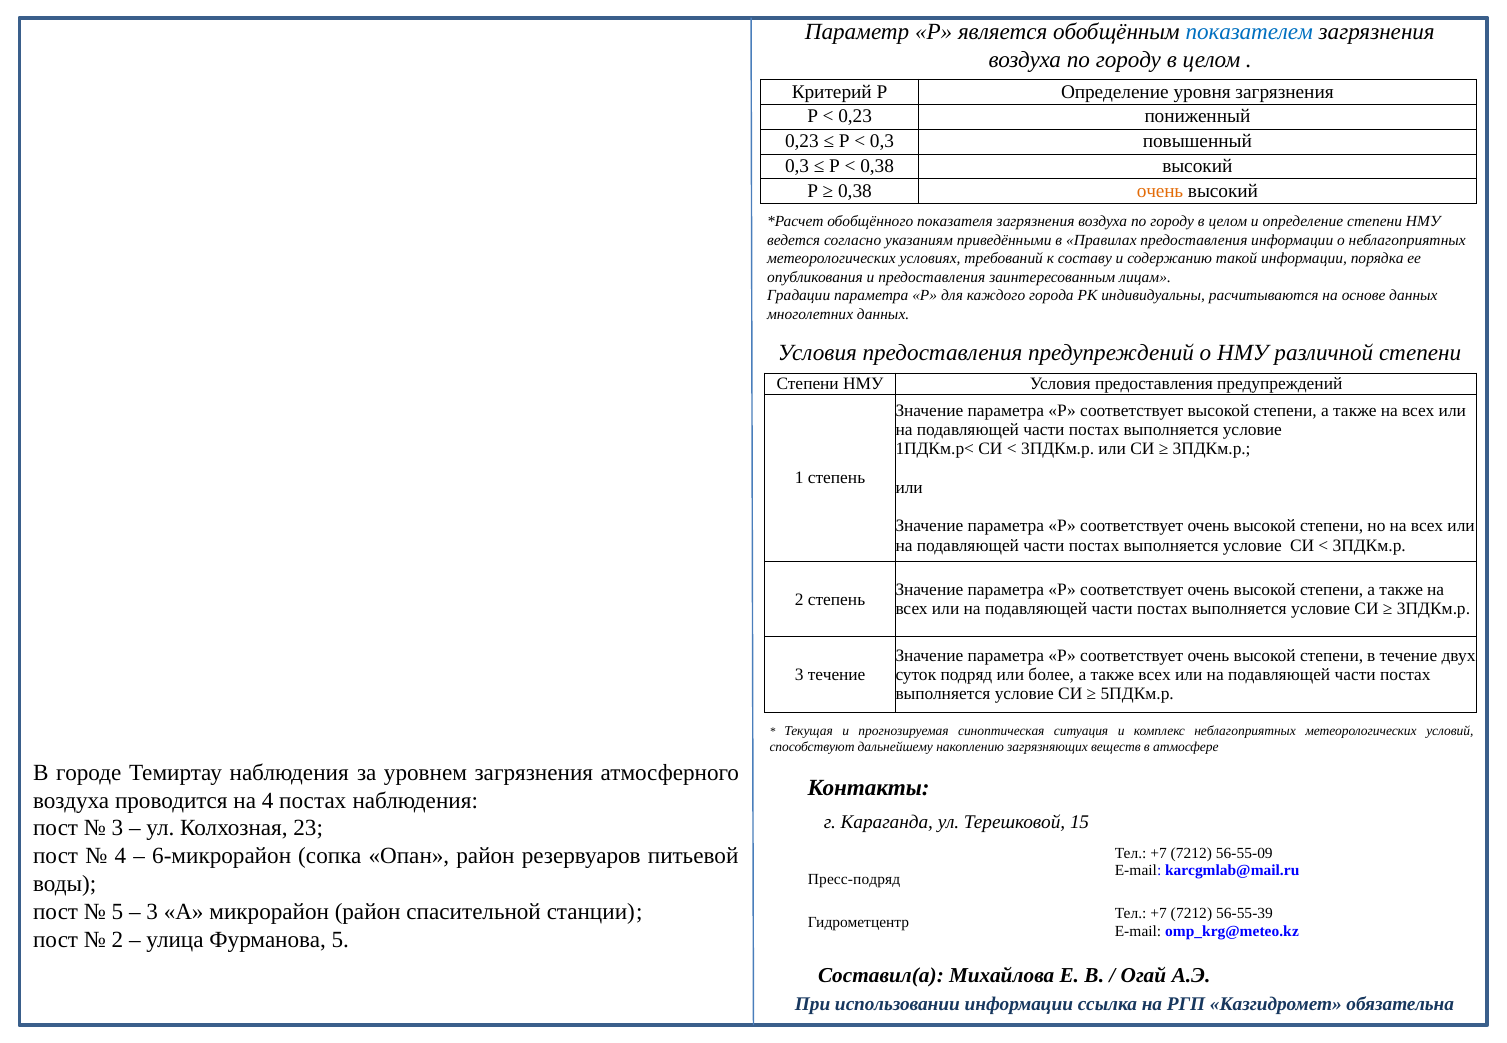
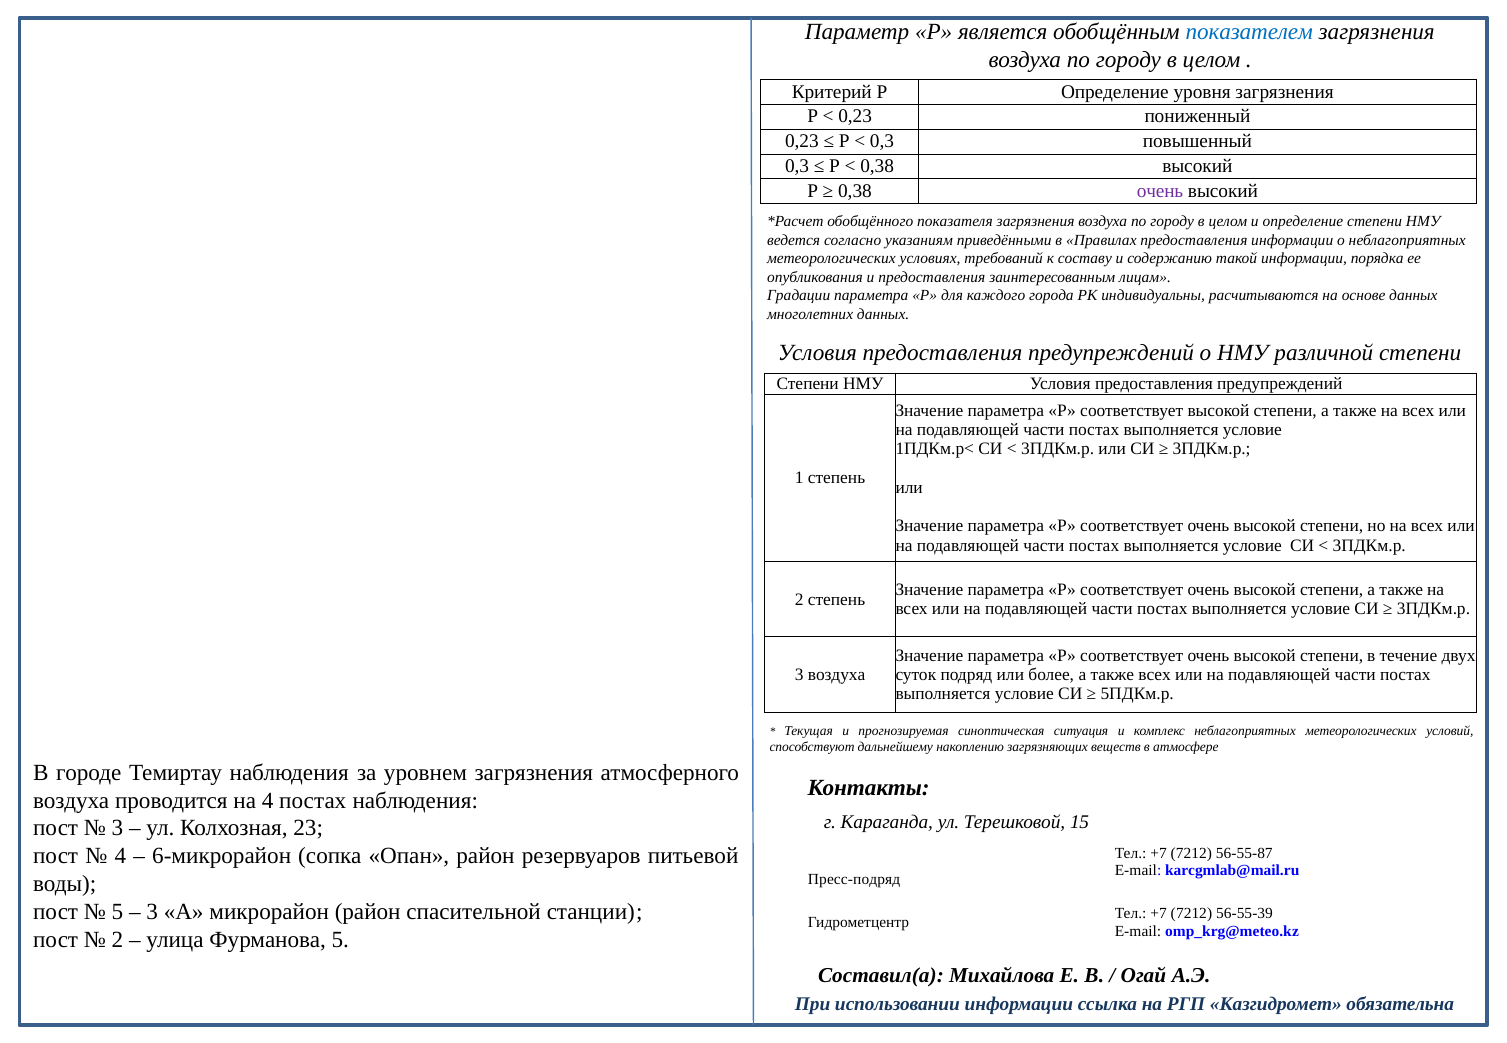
очень at (1160, 191) colour: orange -> purple
3 течение: течение -> воздуха
56-55-09: 56-55-09 -> 56-55-87
